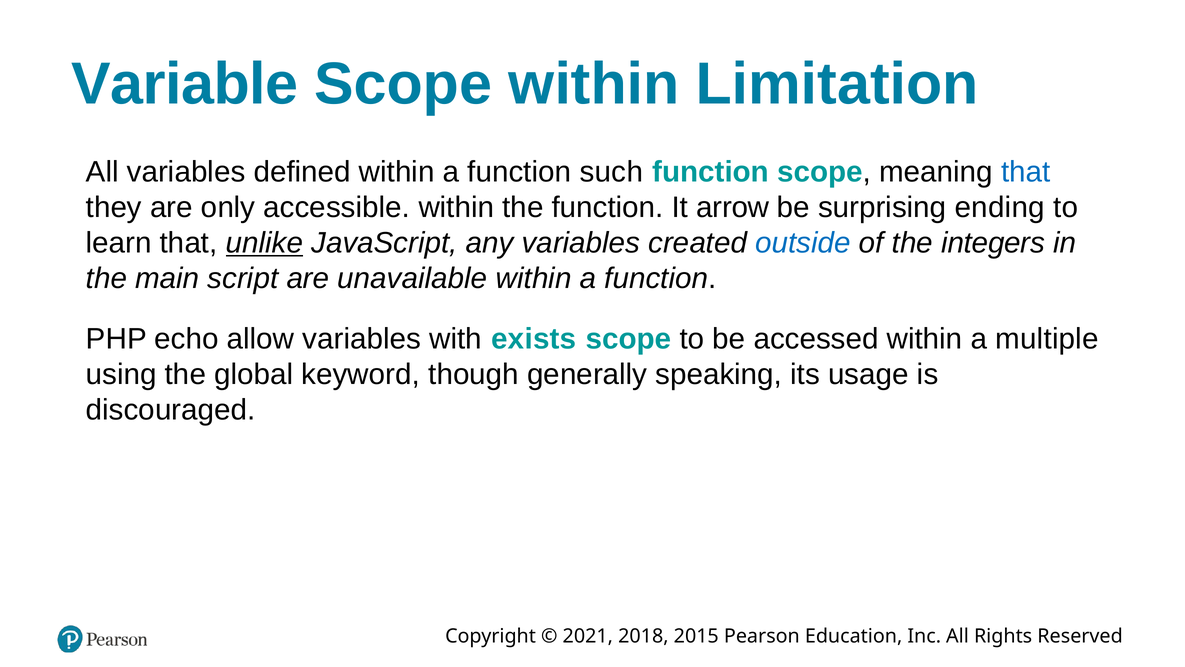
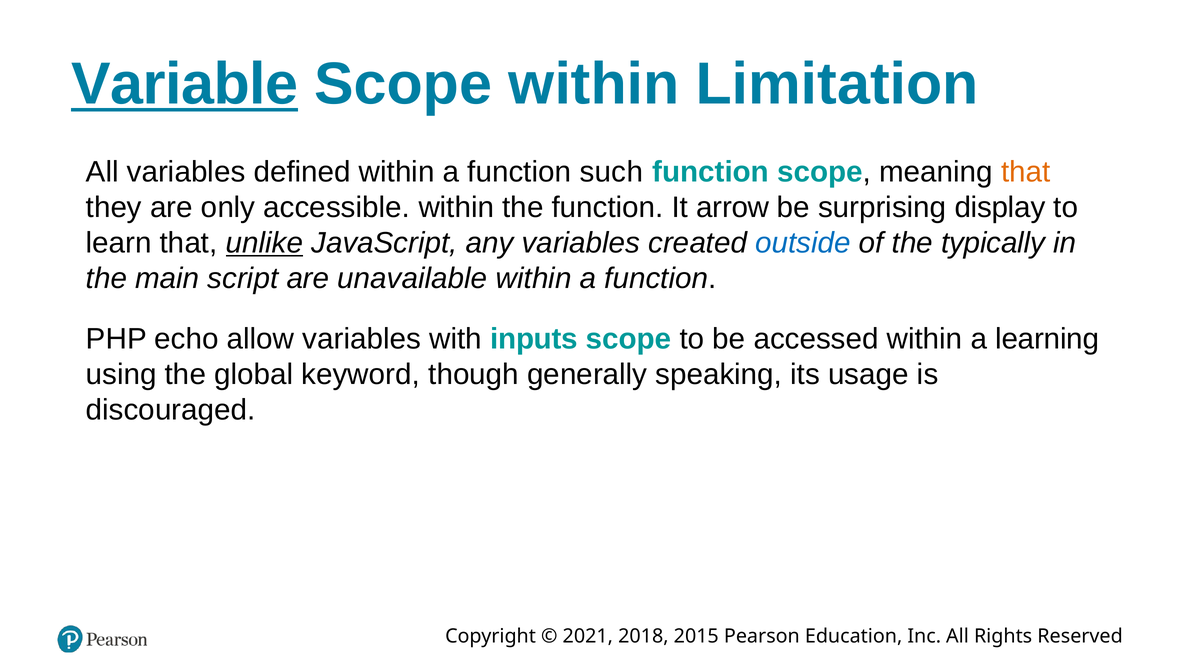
Variable underline: none -> present
that at (1026, 172) colour: blue -> orange
ending: ending -> display
integers: integers -> typically
exists: exists -> inputs
multiple: multiple -> learning
